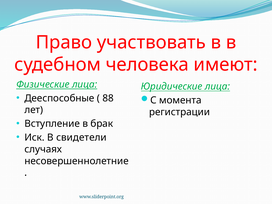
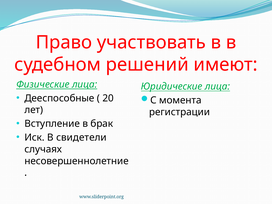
человека: человека -> решений
88: 88 -> 20
